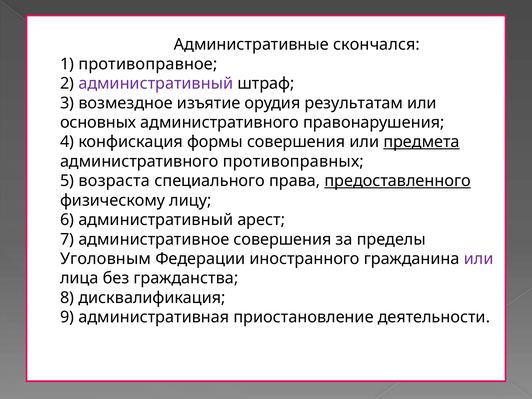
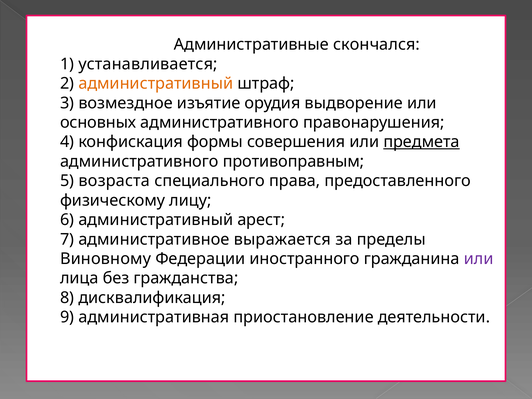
противоправное: противоправное -> устанавливается
административный at (156, 84) colour: purple -> orange
результатам: результатам -> выдворение
противоправных: противоправных -> противоправным
предоставленного underline: present -> none
административное совершения: совершения -> выражается
Уголовным: Уголовным -> Виновному
